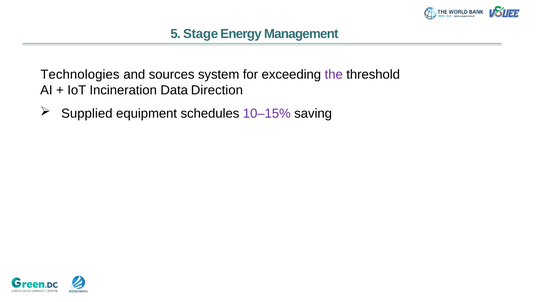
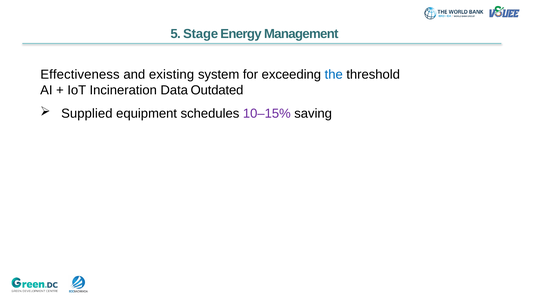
Technologies: Technologies -> Effectiveness
sources: sources -> existing
the colour: purple -> blue
Direction: Direction -> Outdated
